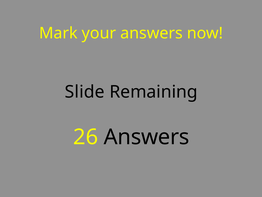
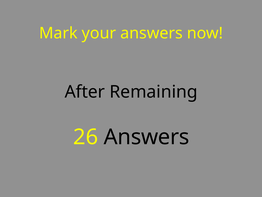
Slide: Slide -> After
